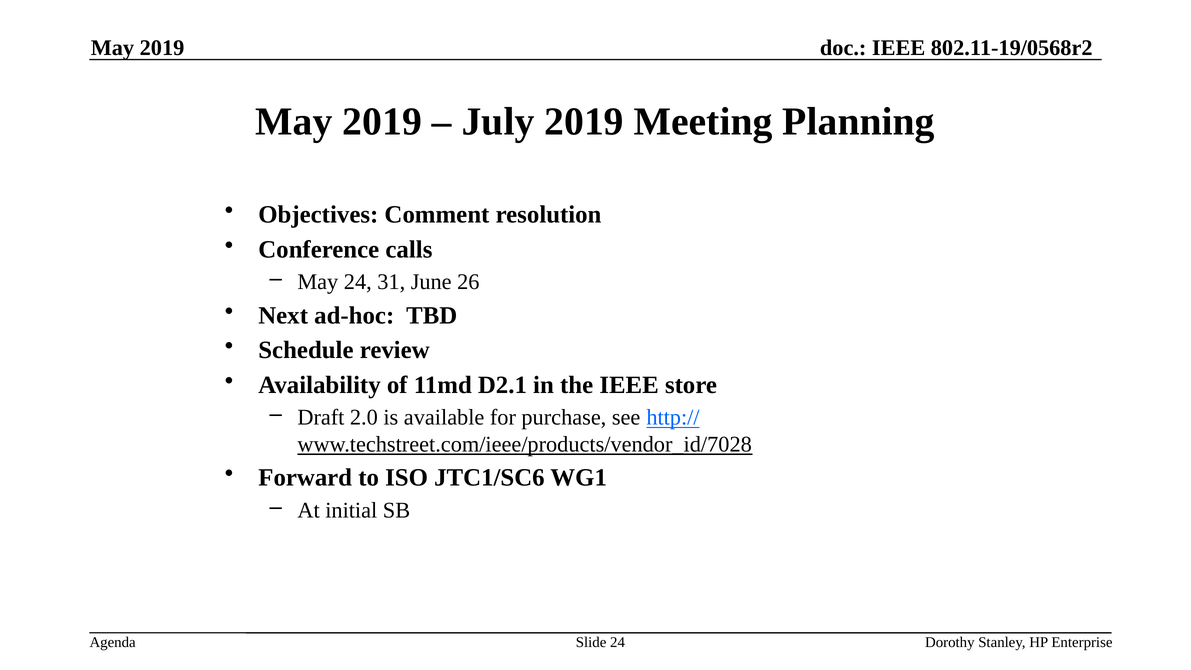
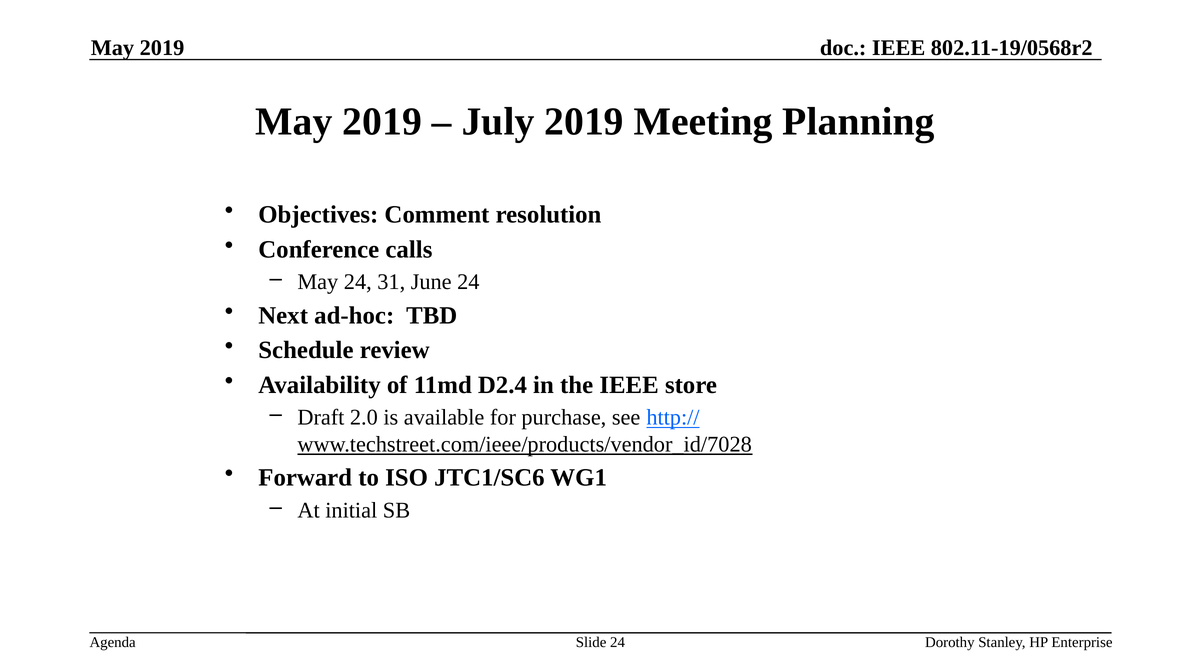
June 26: 26 -> 24
D2.1: D2.1 -> D2.4
